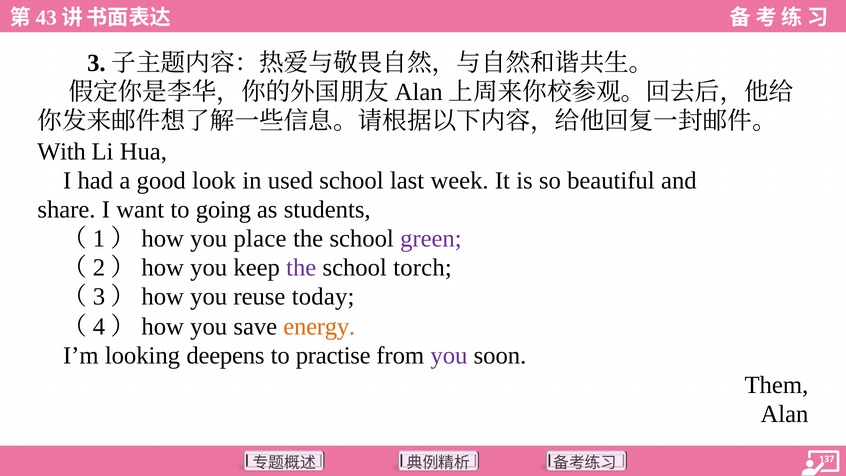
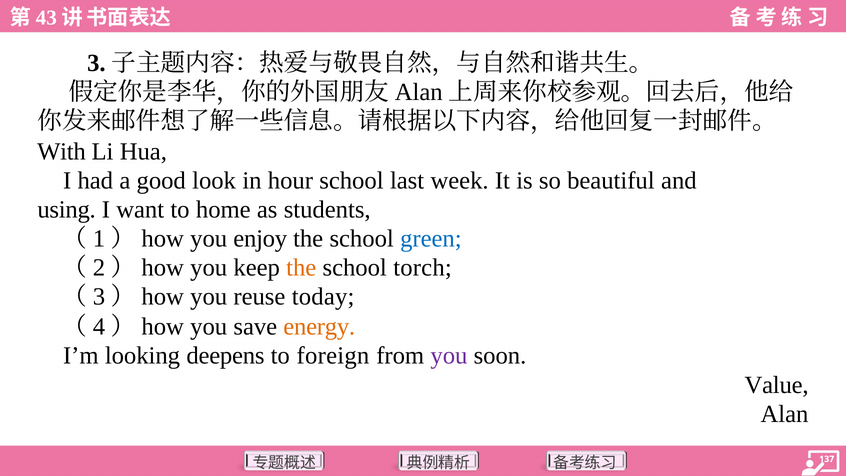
used: used -> hour
share: share -> using
going: going -> home
place: place -> enjoy
green colour: purple -> blue
the at (301, 267) colour: purple -> orange
practise: practise -> foreign
Them: Them -> Value
